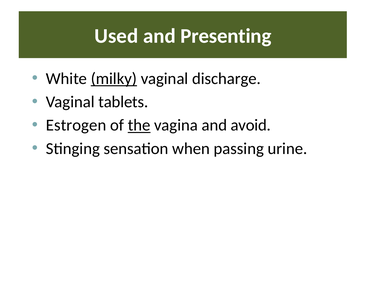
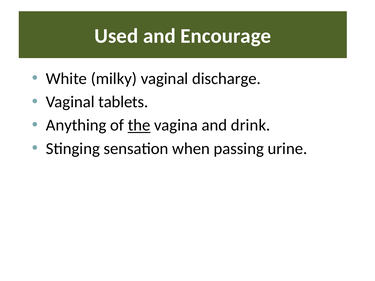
Presenting: Presenting -> Encourage
milky underline: present -> none
Estrogen: Estrogen -> Anything
avoid: avoid -> drink
